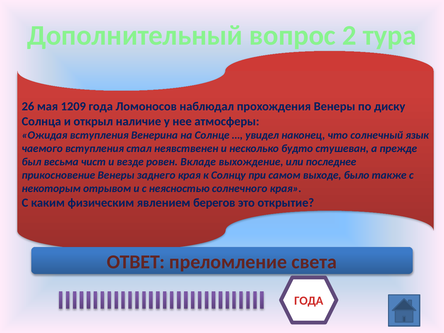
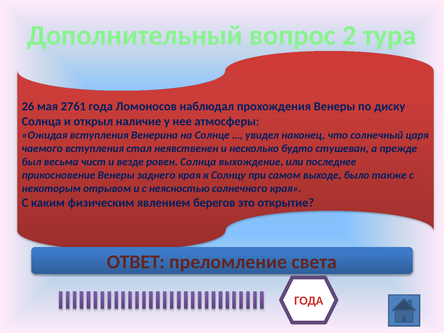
1209: 1209 -> 2761
язык: язык -> царя
ровен Вкладе: Вкладе -> Солнца
